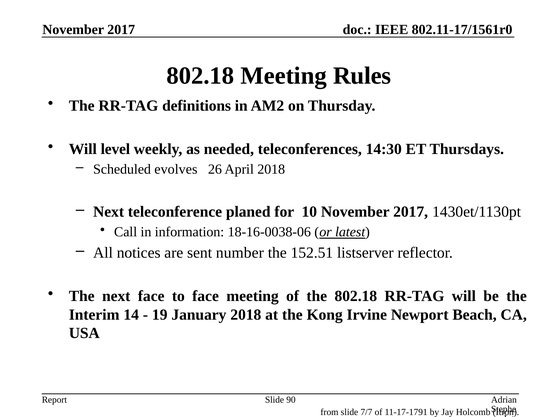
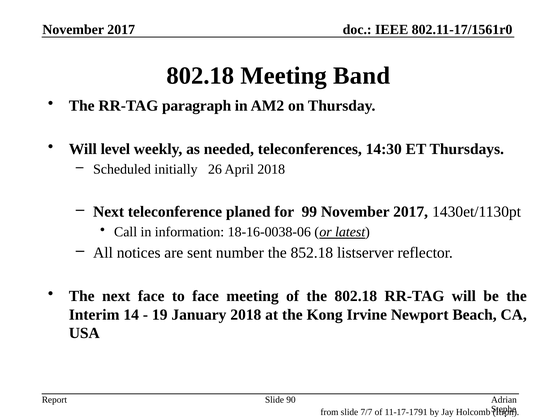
Rules: Rules -> Band
definitions: definitions -> paragraph
evolves: evolves -> initially
10: 10 -> 99
152.51: 152.51 -> 852.18
